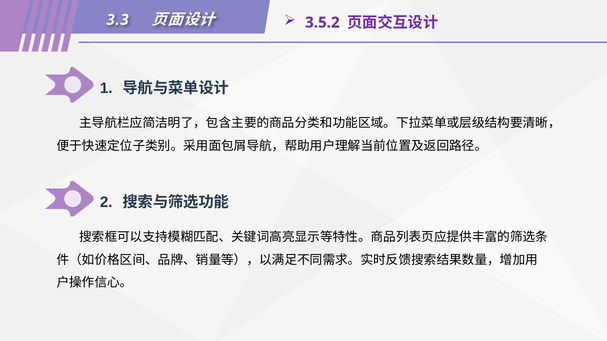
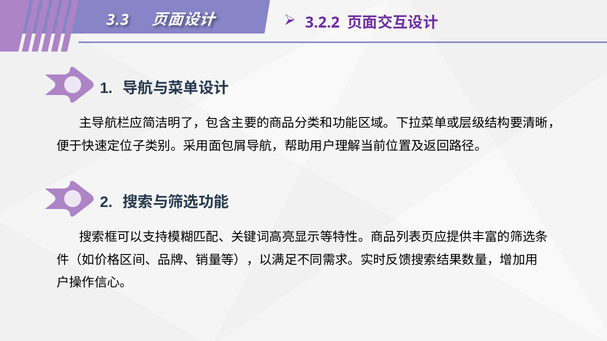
3.5.2: 3.5.2 -> 3.2.2
